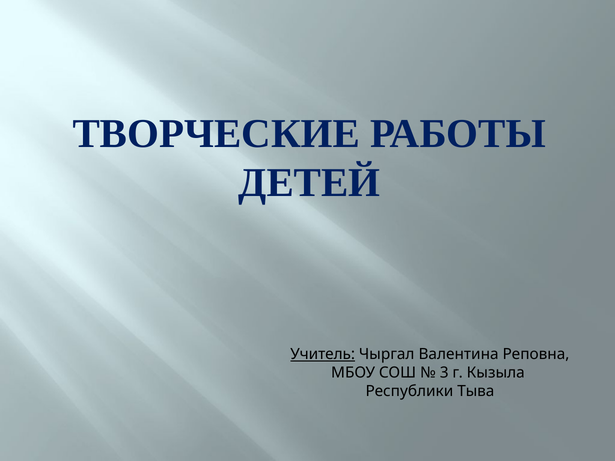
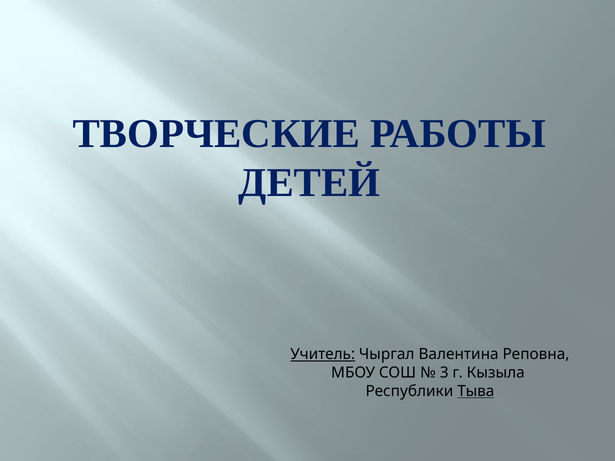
Тыва underline: none -> present
